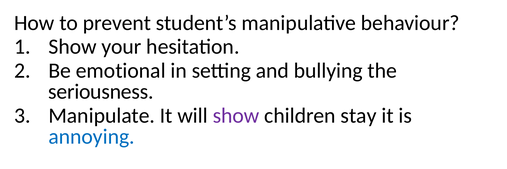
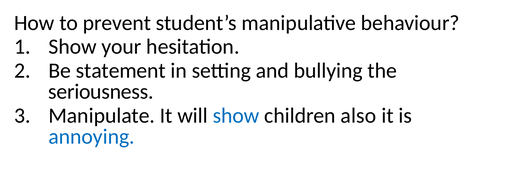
emotional: emotional -> statement
show at (236, 116) colour: purple -> blue
stay: stay -> also
